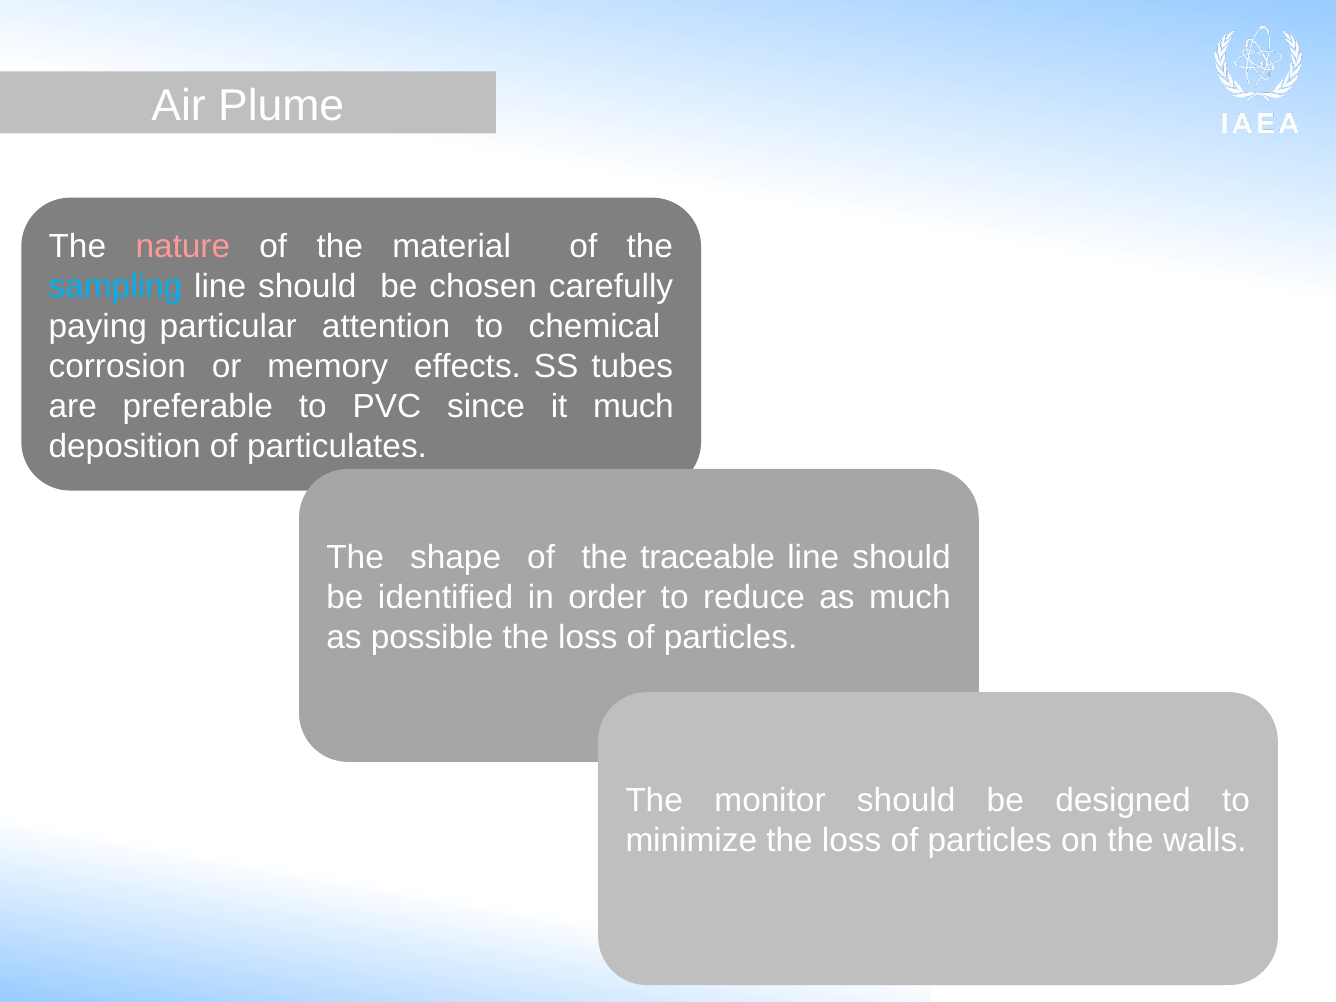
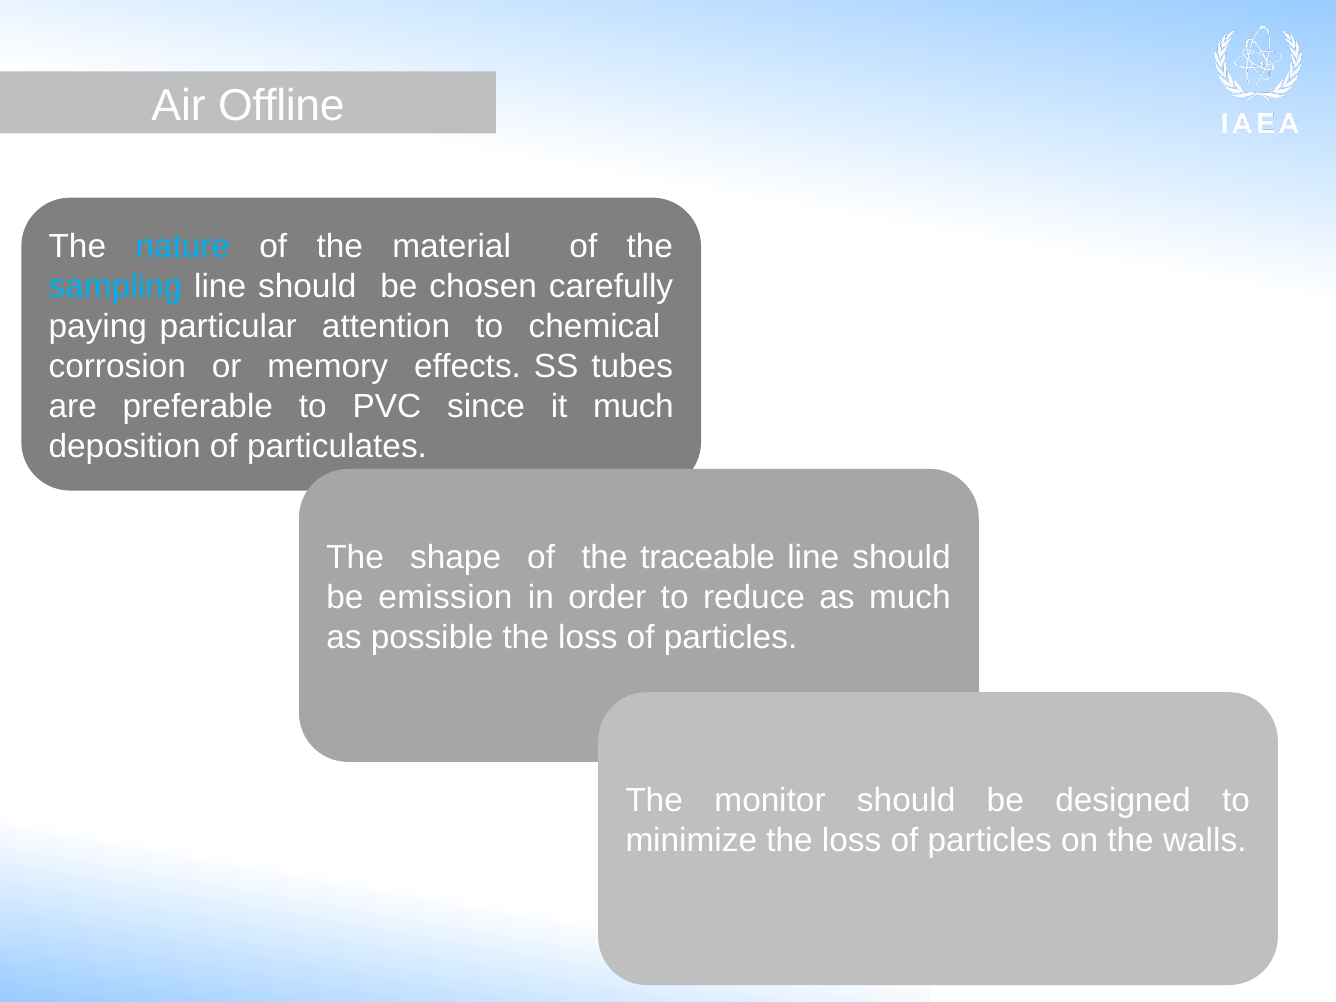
Plume: Plume -> Offline
nature colour: pink -> light blue
identified: identified -> emission
